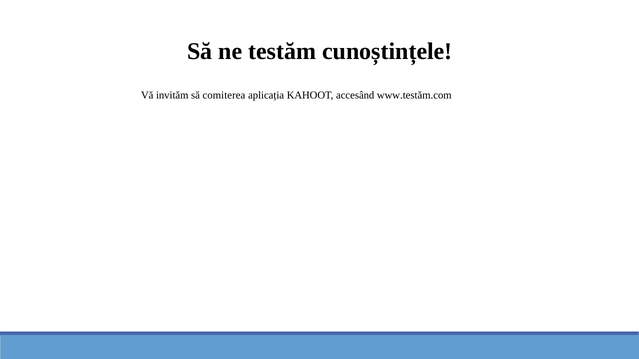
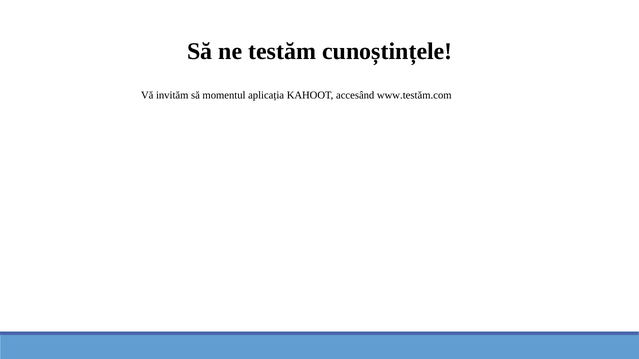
comiterea: comiterea -> momentul
